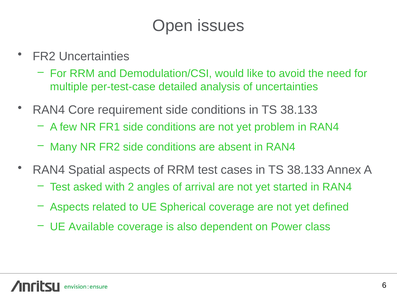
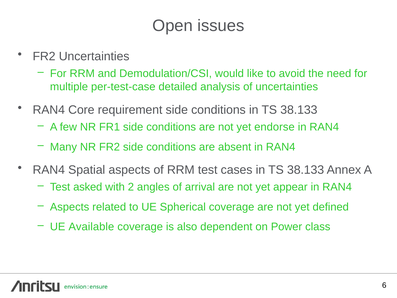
problem: problem -> endorse
started: started -> appear
